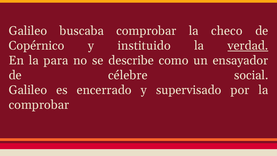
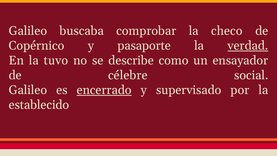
instituido: instituido -> pasaporte
para: para -> tuvo
encerrado underline: none -> present
comprobar at (39, 105): comprobar -> establecido
